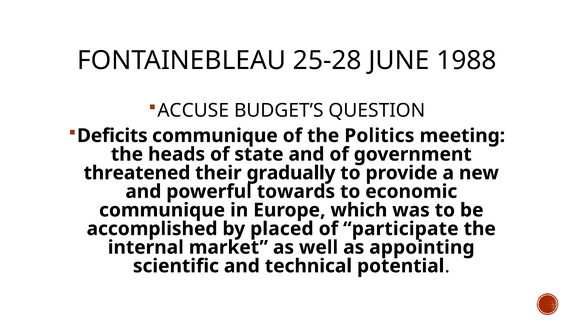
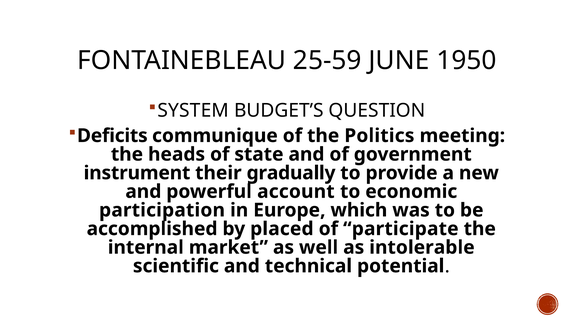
25-28: 25-28 -> 25-59
1988: 1988 -> 1950
ACCUSE: ACCUSE -> SYSTEM
threatened: threatened -> instrument
towards: towards -> account
communique at (162, 210): communique -> participation
appointing: appointing -> intolerable
